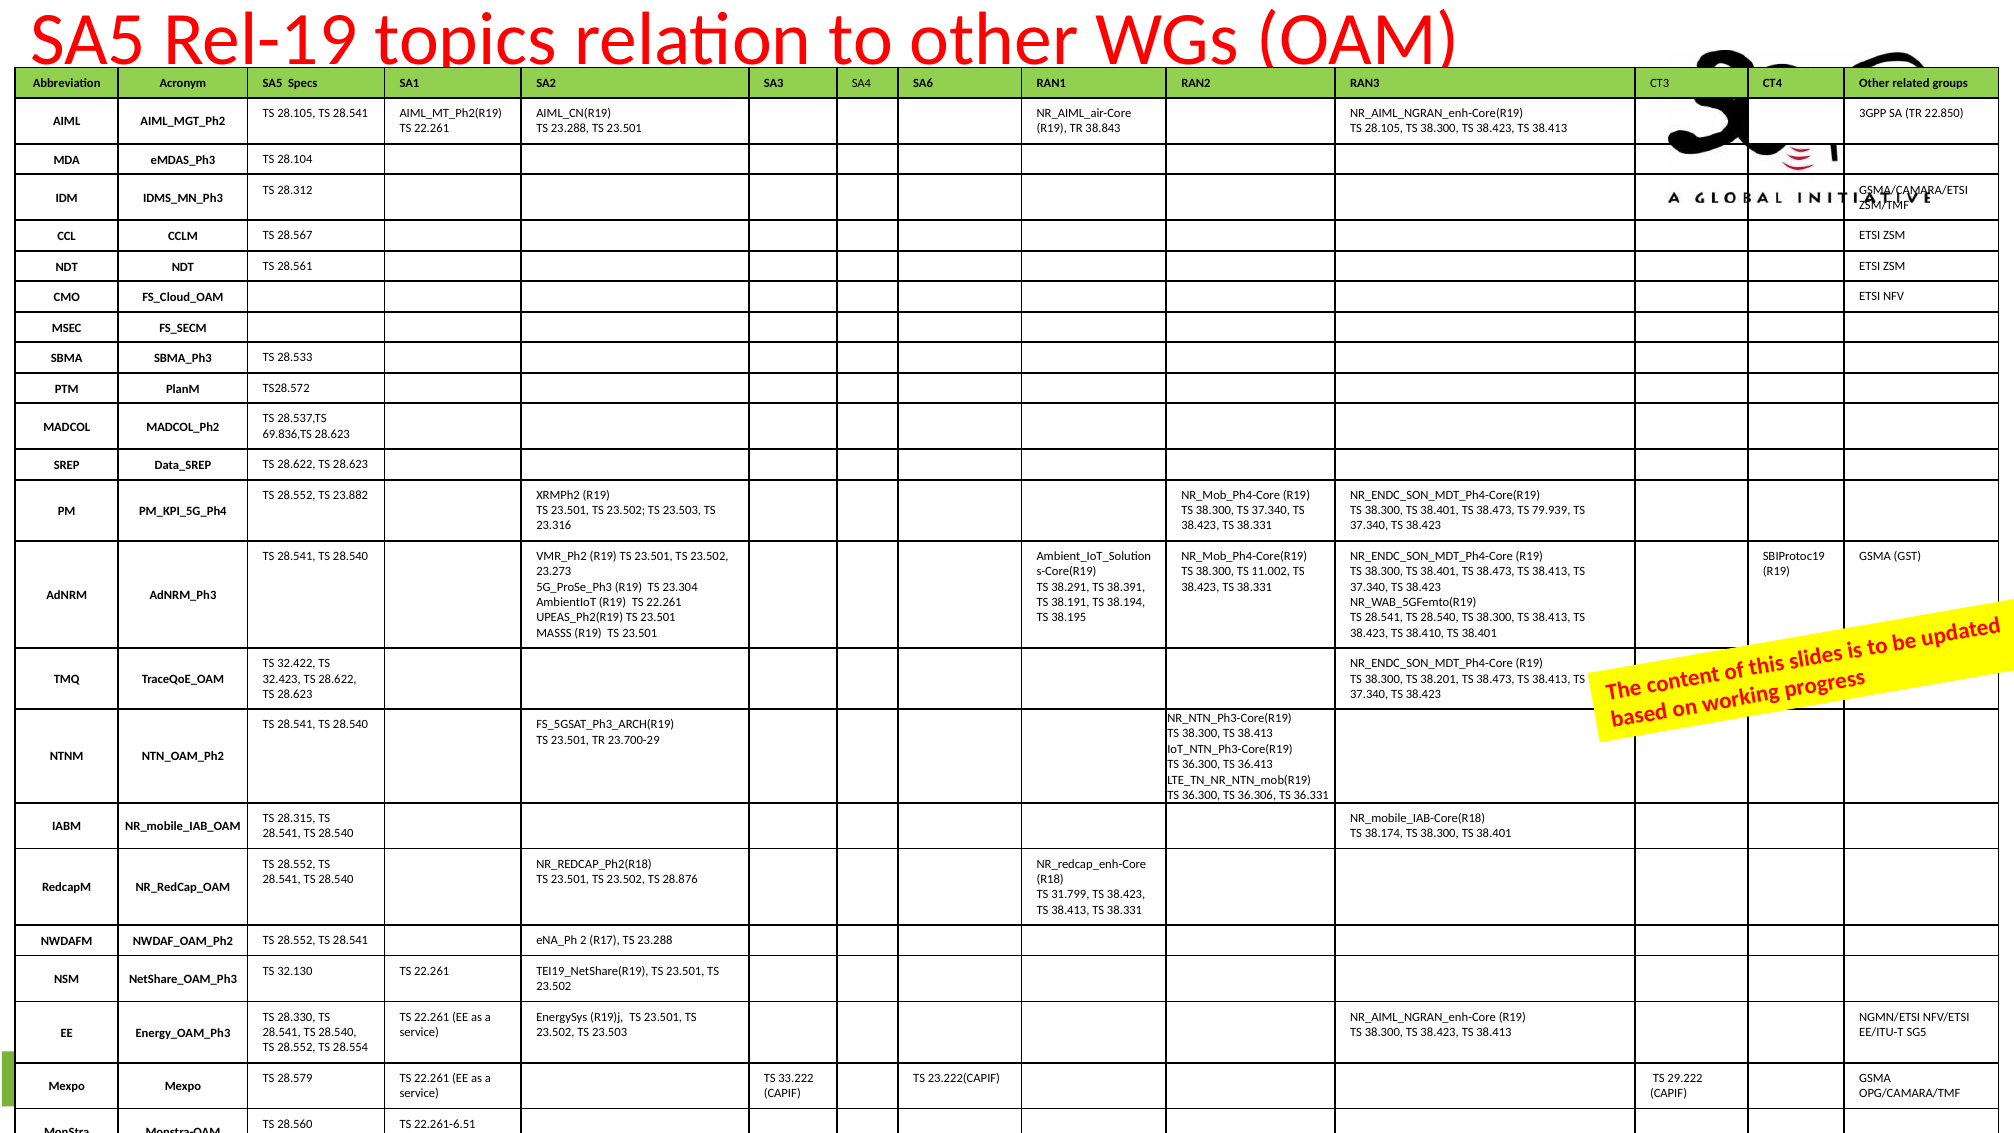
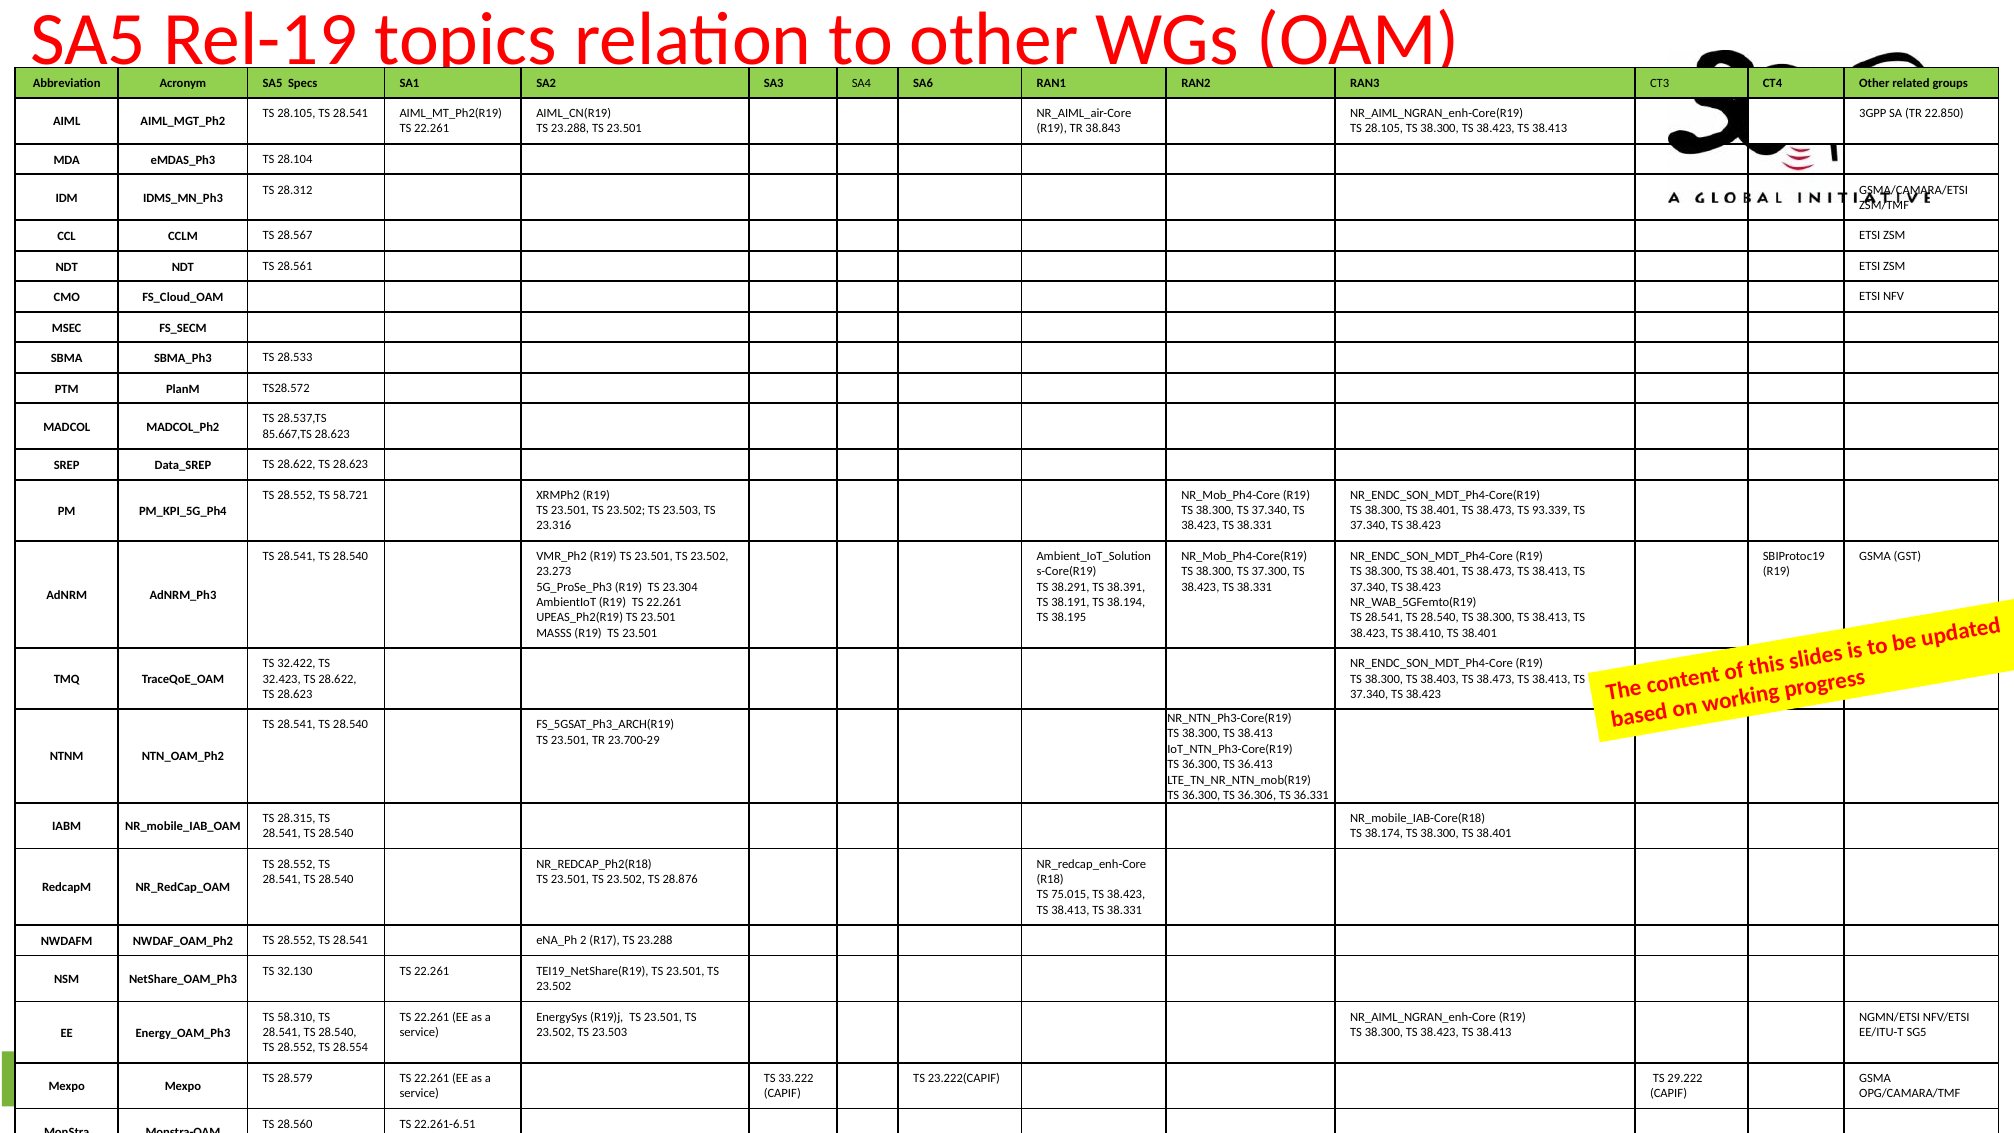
69.836,TS: 69.836,TS -> 85.667,TS
23.882: 23.882 -> 58.721
79.939: 79.939 -> 93.339
11.002: 11.002 -> 37.300
38.201: 38.201 -> 38.403
31.799: 31.799 -> 75.015
28.330: 28.330 -> 58.310
